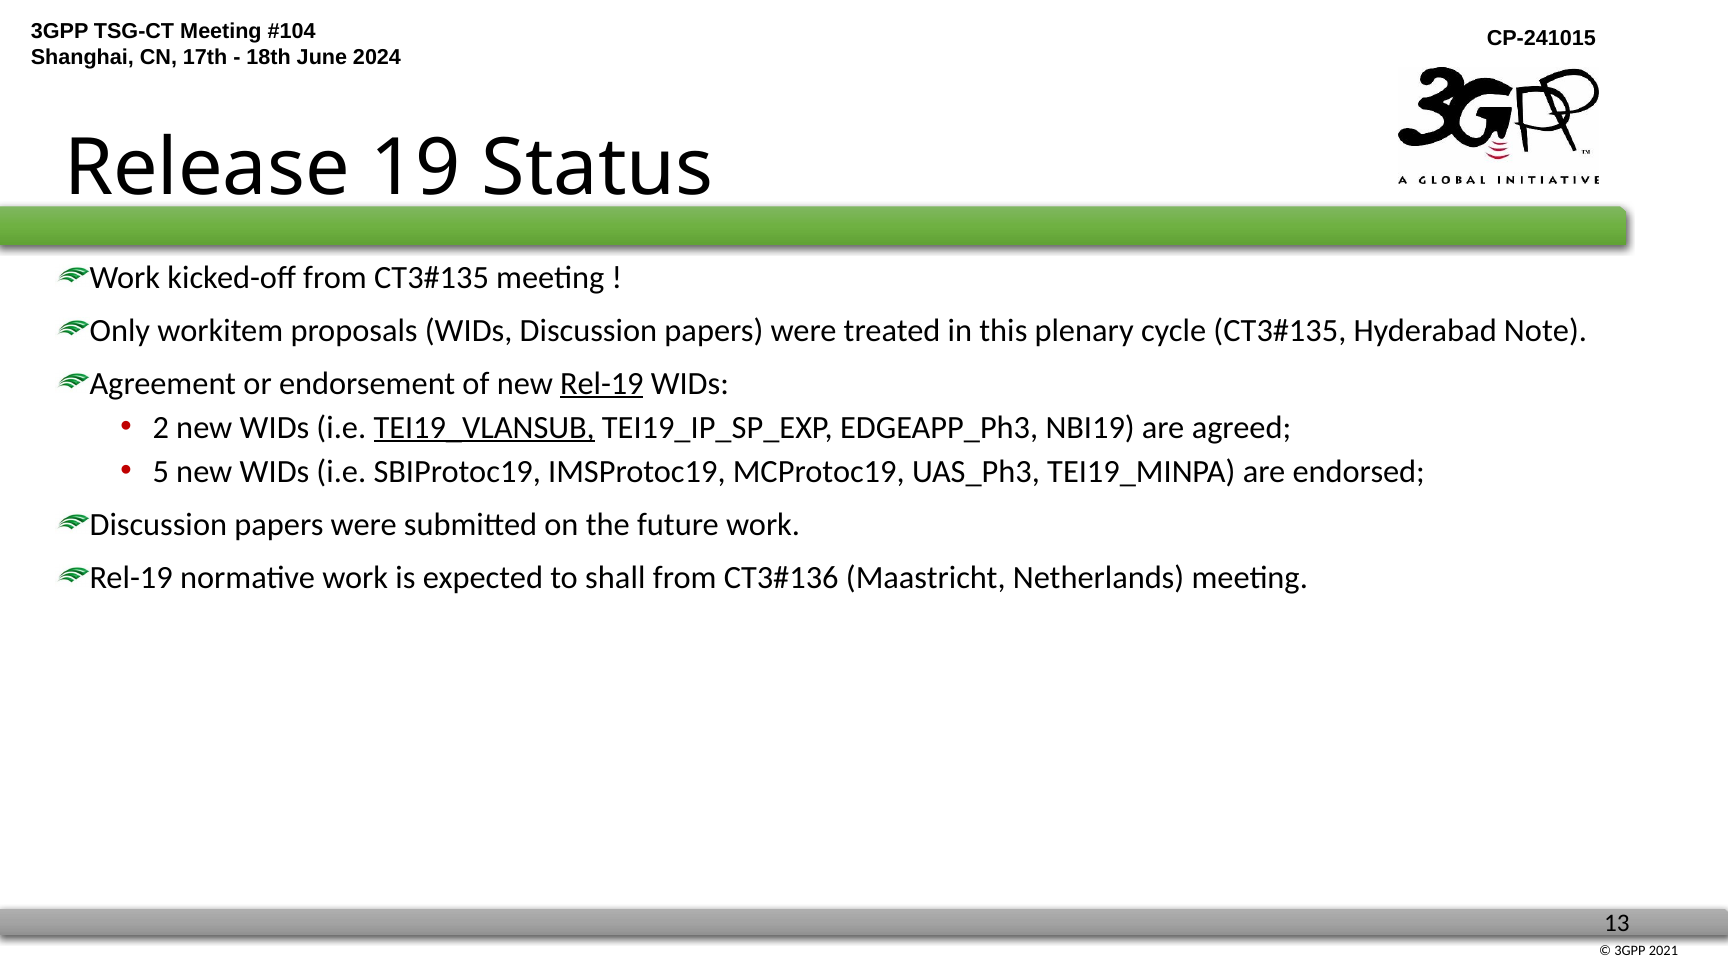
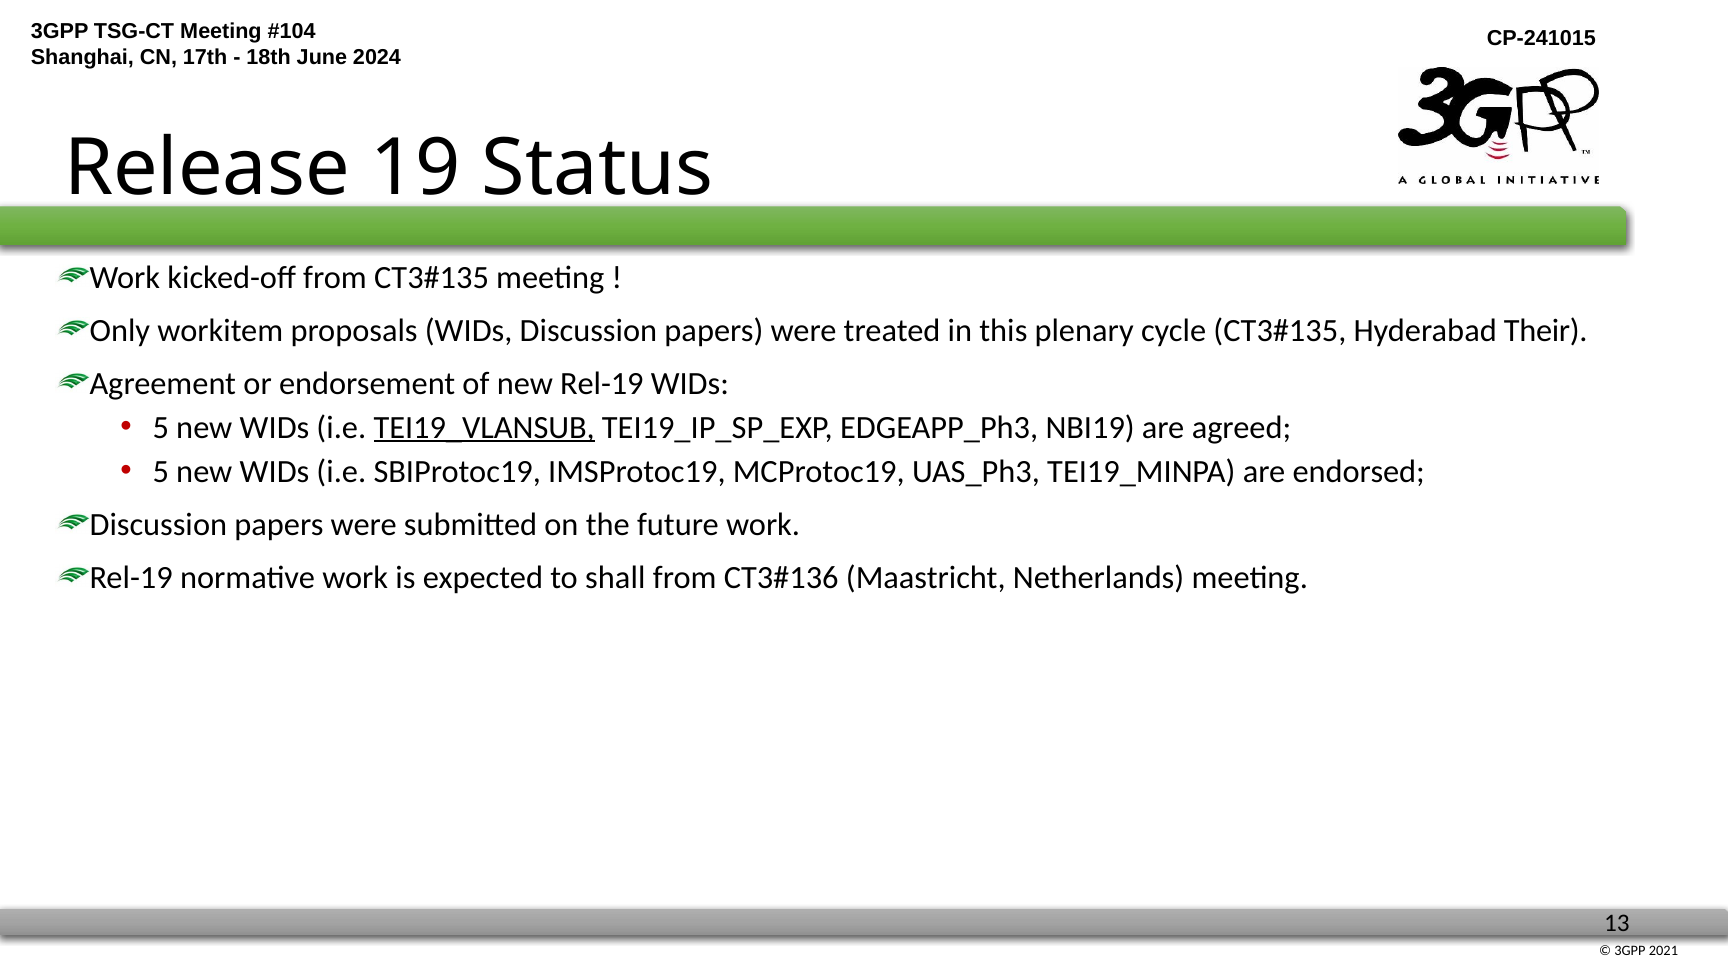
Note: Note -> Their
Rel-19 at (602, 383) underline: present -> none
2 at (161, 427): 2 -> 5
